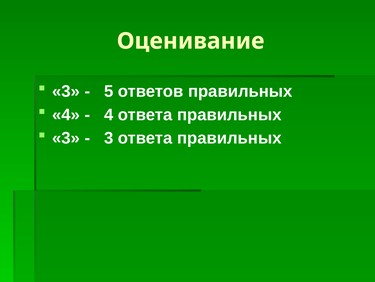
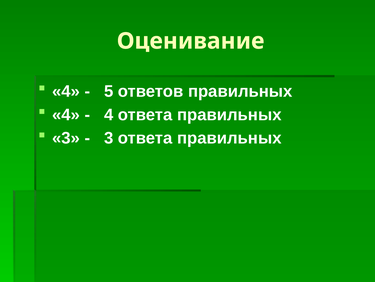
3 at (66, 91): 3 -> 4
